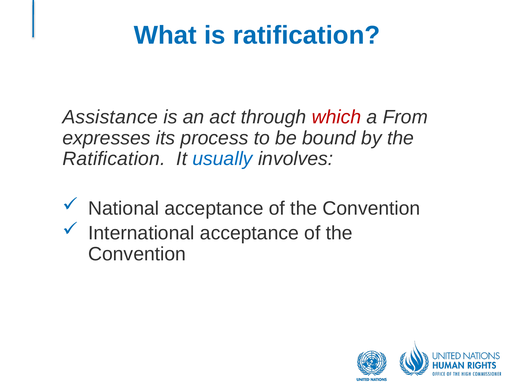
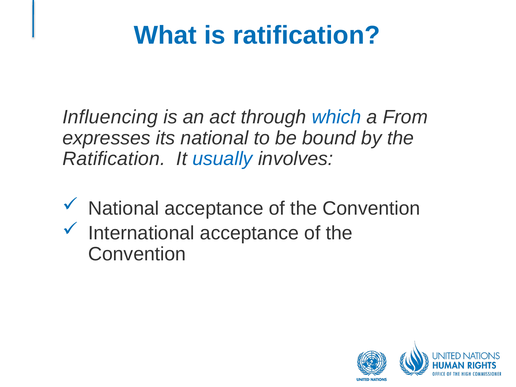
Assistance: Assistance -> Influencing
which colour: red -> blue
its process: process -> national
